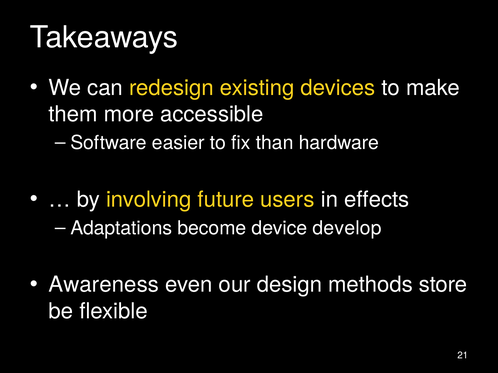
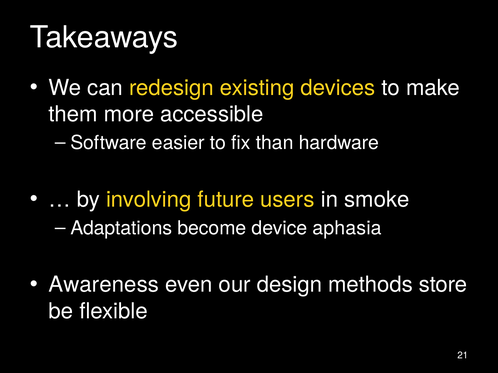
effects: effects -> smoke
develop: develop -> aphasia
